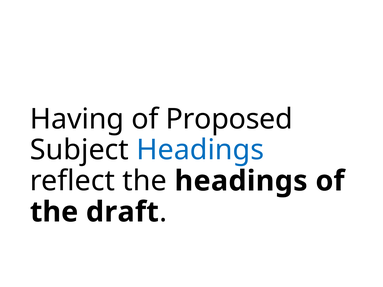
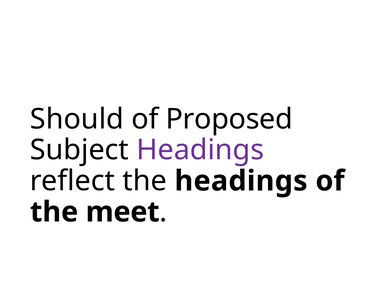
Having: Having -> Should
Headings at (200, 150) colour: blue -> purple
draft: draft -> meet
